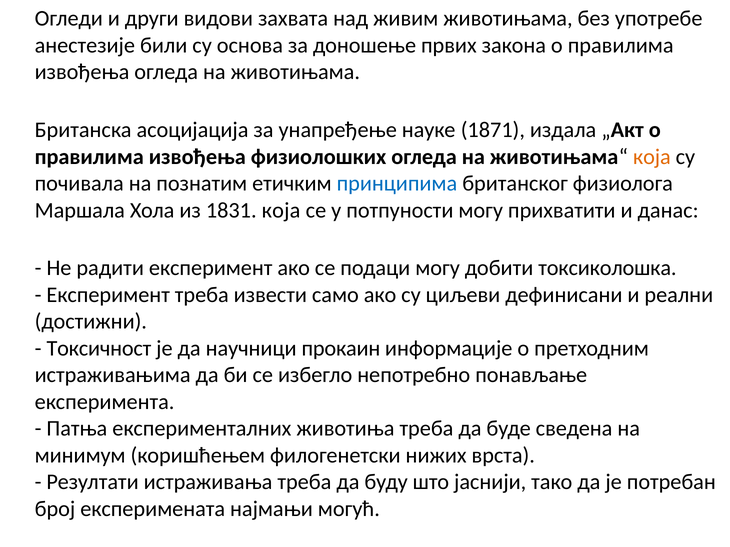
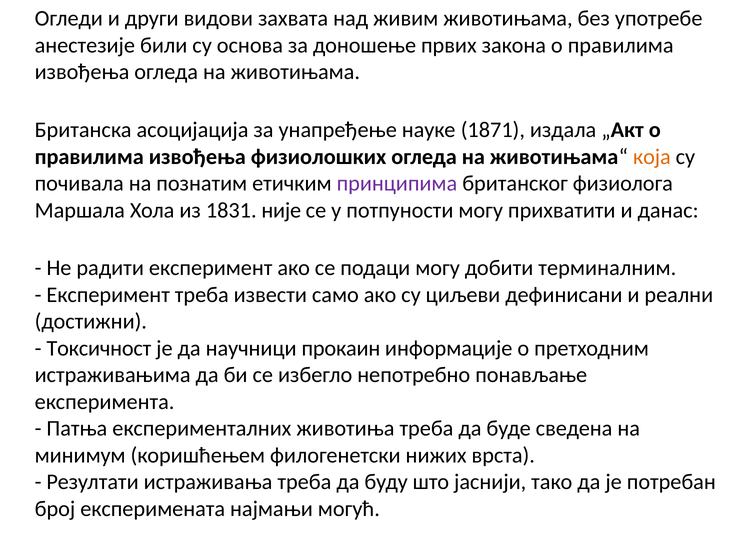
принципима colour: blue -> purple
1831 која: која -> није
токсиколошка: токсиколошка -> терминалним
